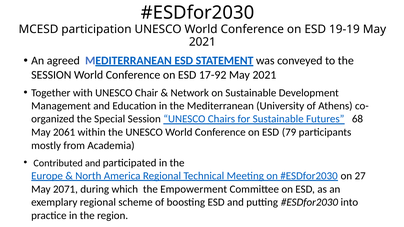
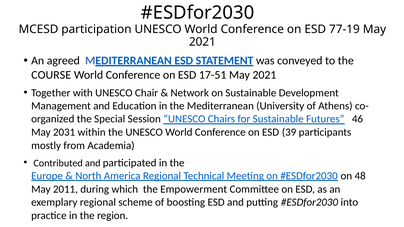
19-19: 19-19 -> 77-19
SESSION at (51, 75): SESSION -> COURSE
17-92: 17-92 -> 17-51
68: 68 -> 46
2061: 2061 -> 2031
79: 79 -> 39
27: 27 -> 48
2071: 2071 -> 2011
